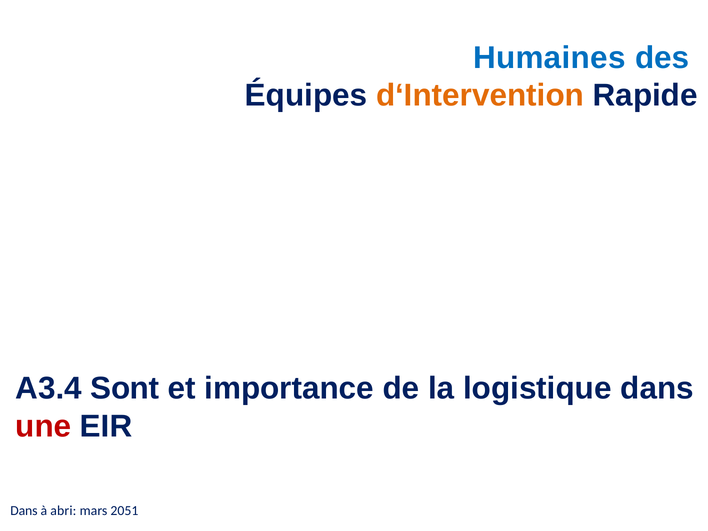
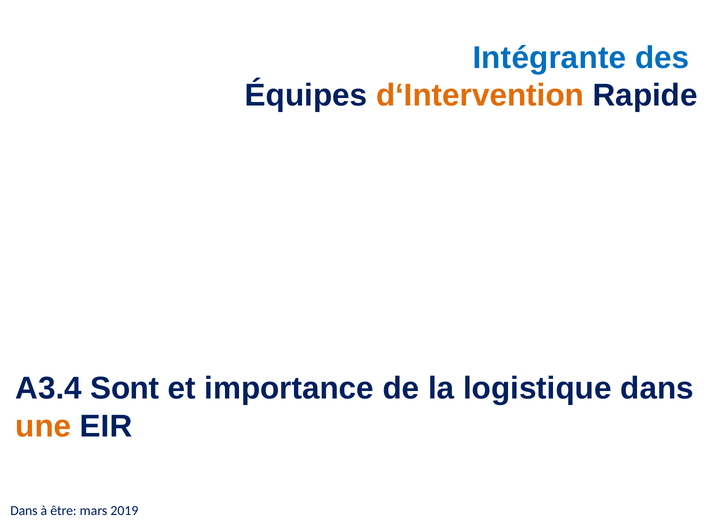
Humaines: Humaines -> Intégrante
une colour: red -> orange
abri: abri -> être
2051: 2051 -> 2019
